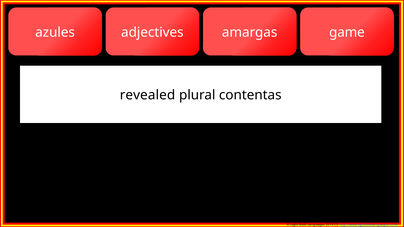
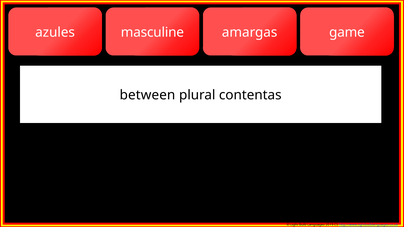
adjectives: adjectives -> masculine
revealed: revealed -> between
